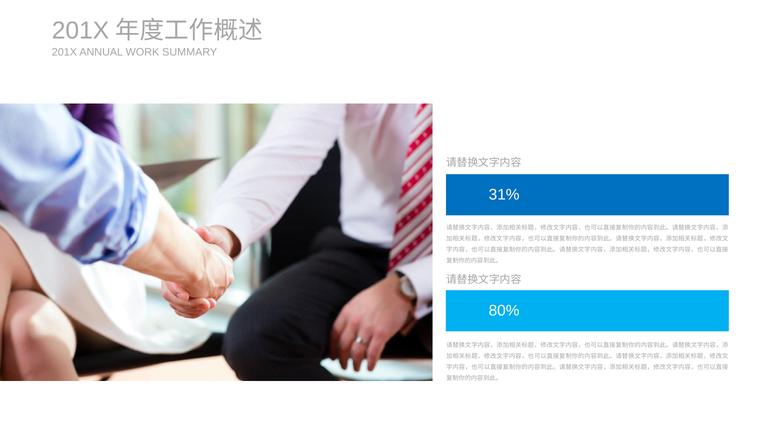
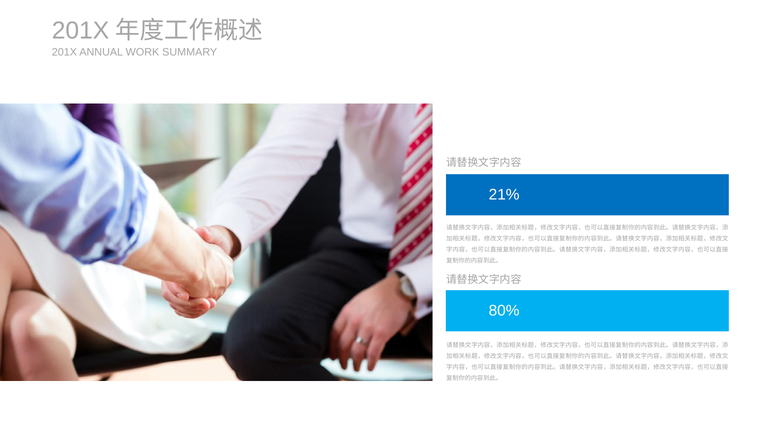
31%: 31% -> 21%
